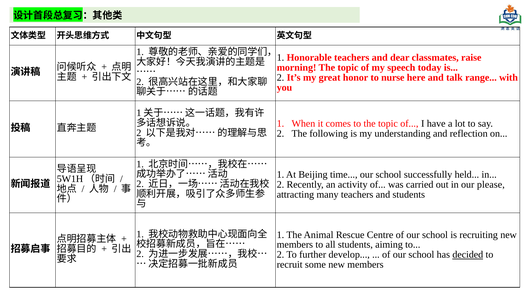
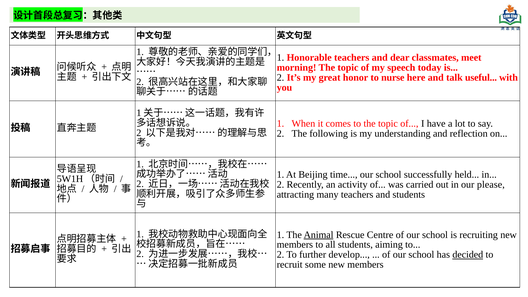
raise: raise -> meet
range: range -> useful
Animal underline: none -> present
